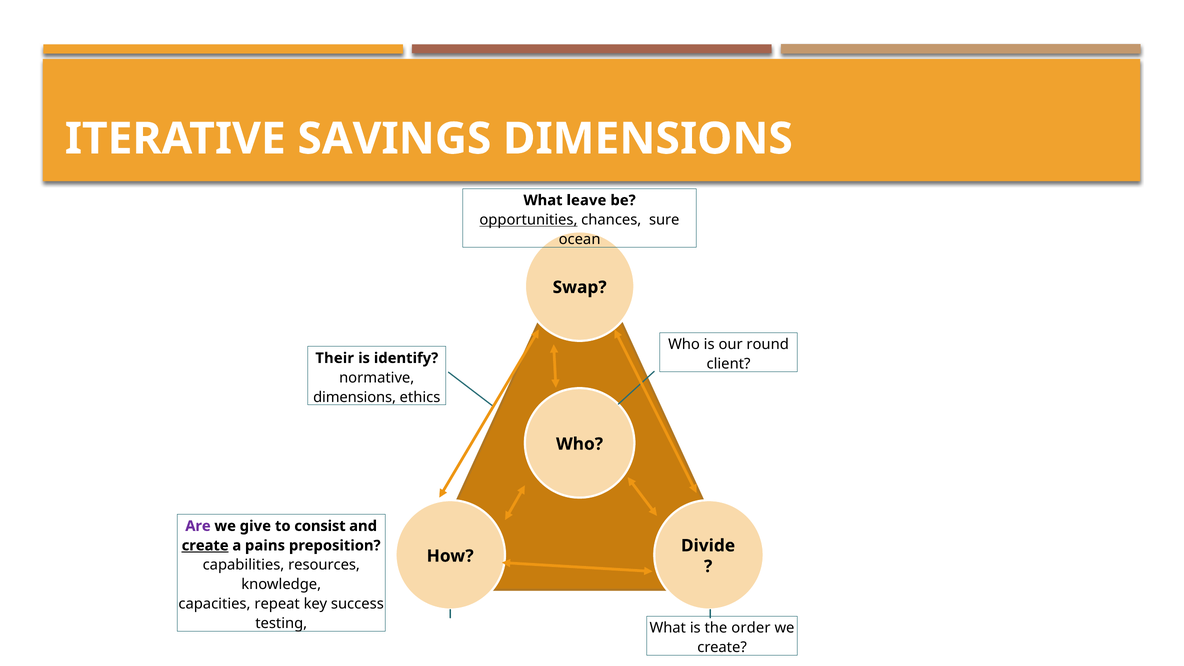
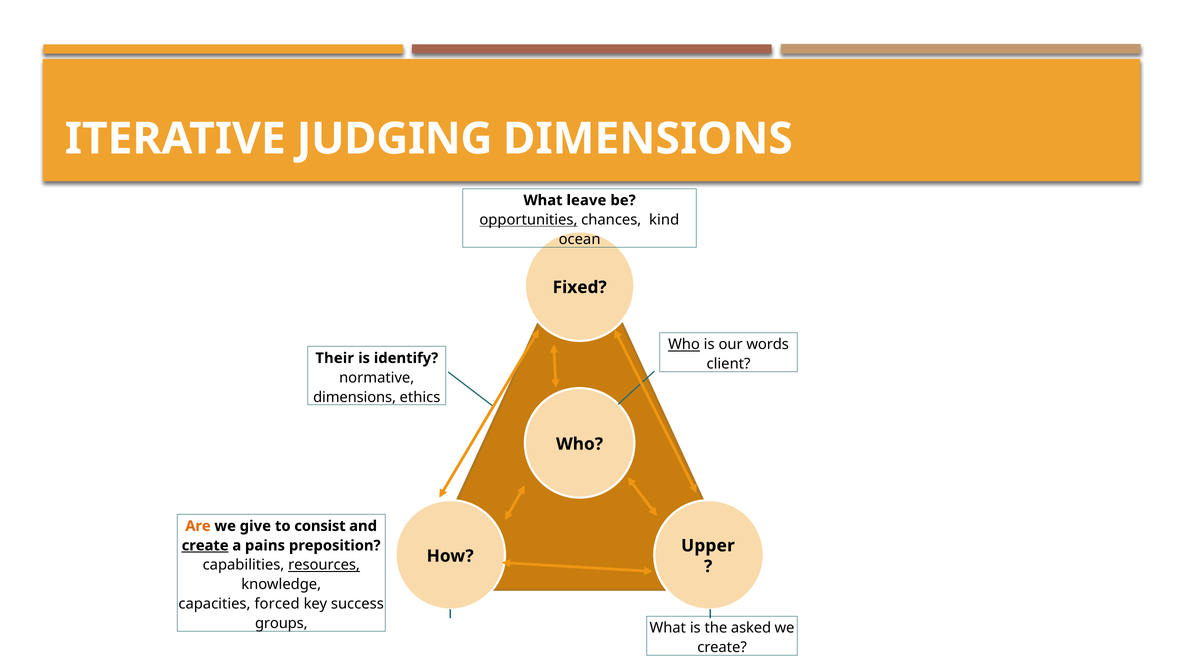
SAVINGS: SAVINGS -> JUDGING
sure: sure -> kind
Swap: Swap -> Fixed
Who at (684, 345) underline: none -> present
round: round -> words
Are colour: purple -> orange
Divide: Divide -> Upper
resources underline: none -> present
repeat: repeat -> forced
testing: testing -> groups
order: order -> asked
